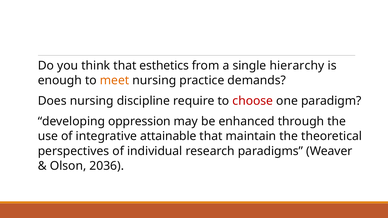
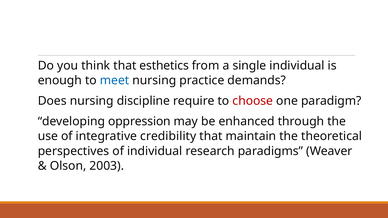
single hierarchy: hierarchy -> individual
meet colour: orange -> blue
attainable: attainable -> credibility
2036: 2036 -> 2003
